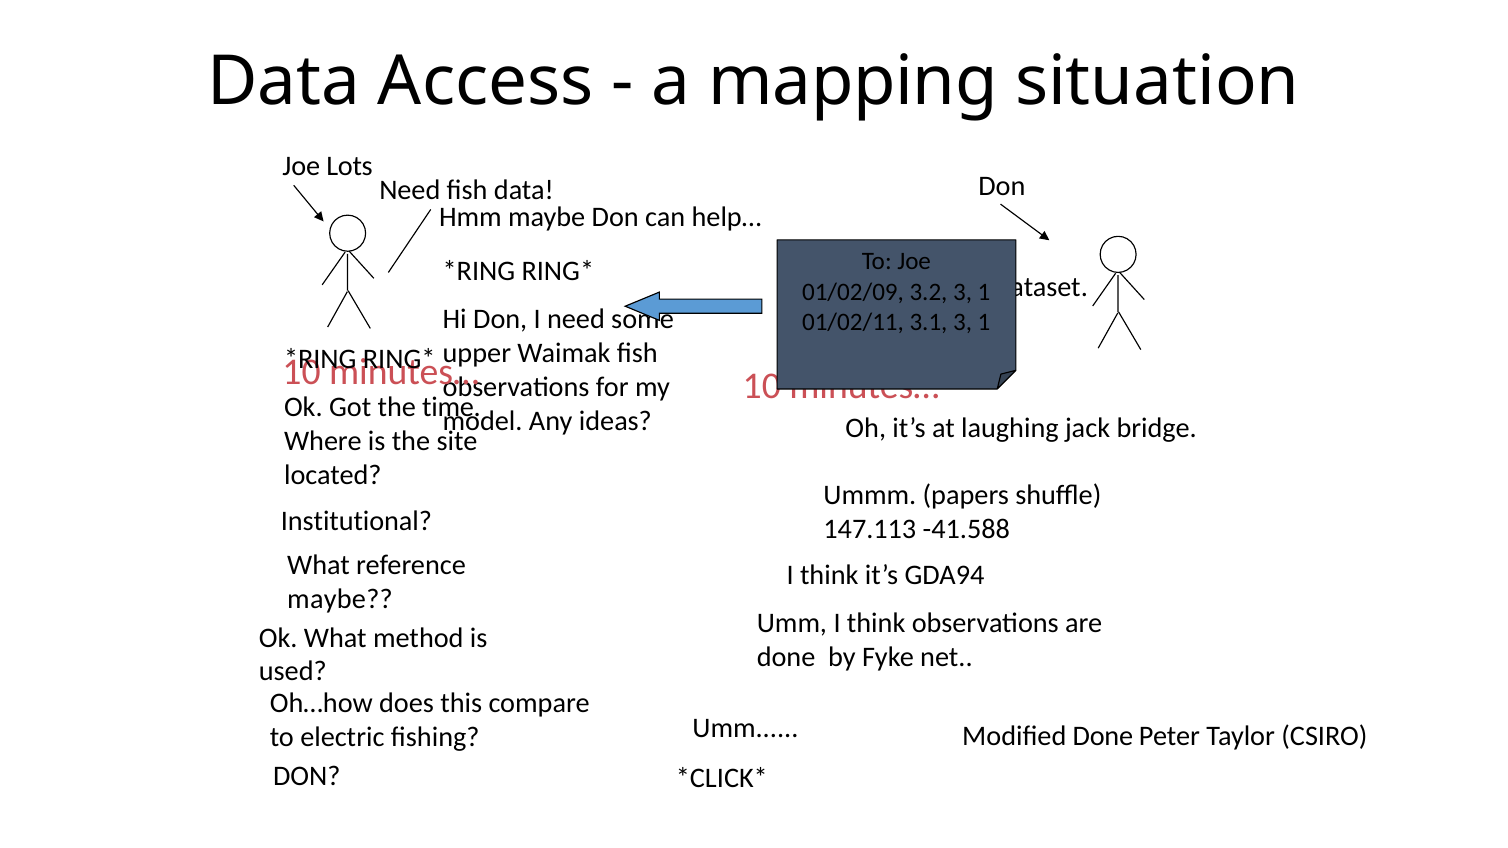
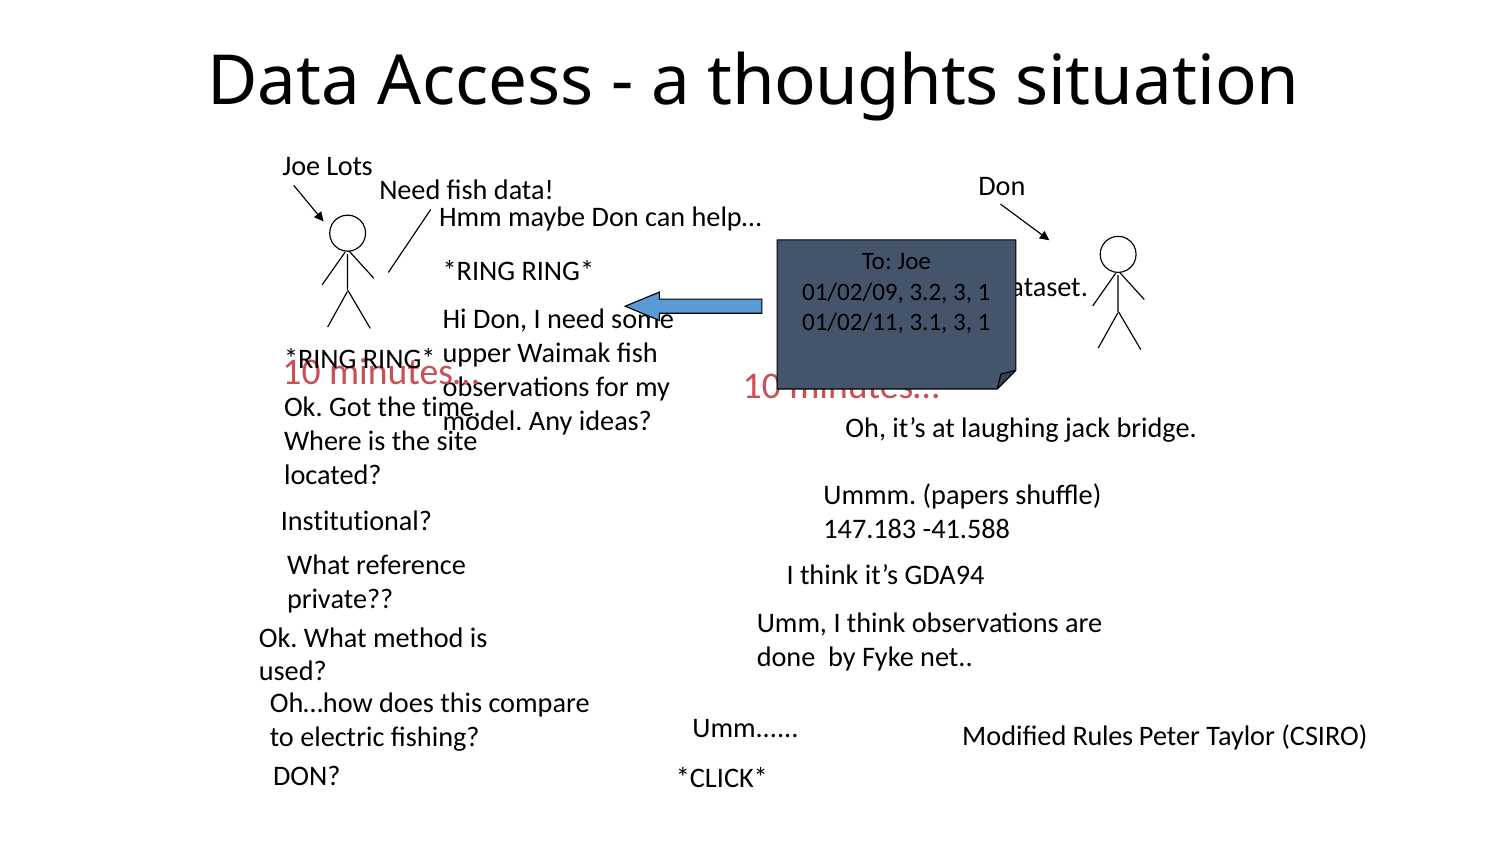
mapping: mapping -> thoughts
147.113: 147.113 -> 147.183
maybe at (340, 600): maybe -> private
Modified Done: Done -> Rules
